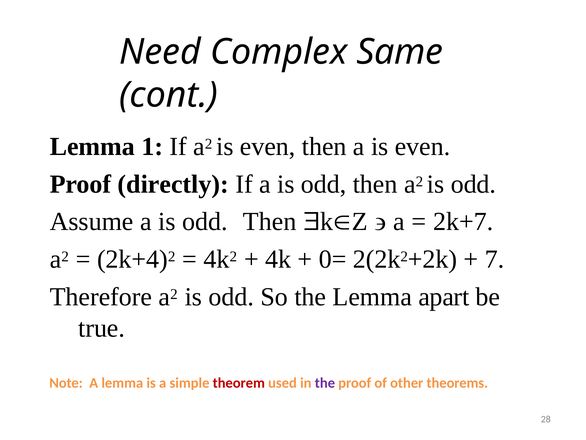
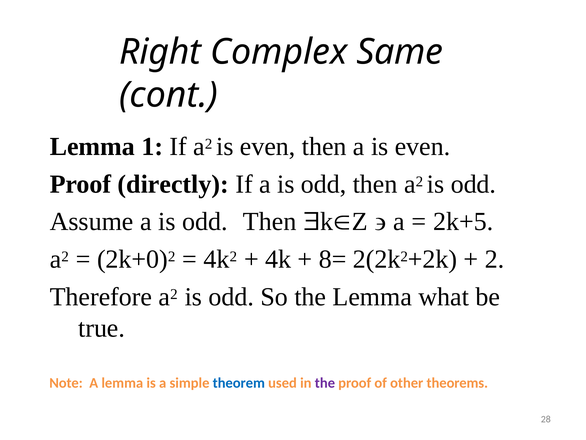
Need: Need -> Right
2k+7: 2k+7 -> 2k+5
2k+4: 2k+4 -> 2k+0
0=: 0= -> 8=
7 at (494, 259): 7 -> 2
apart: apart -> what
theorem colour: red -> blue
